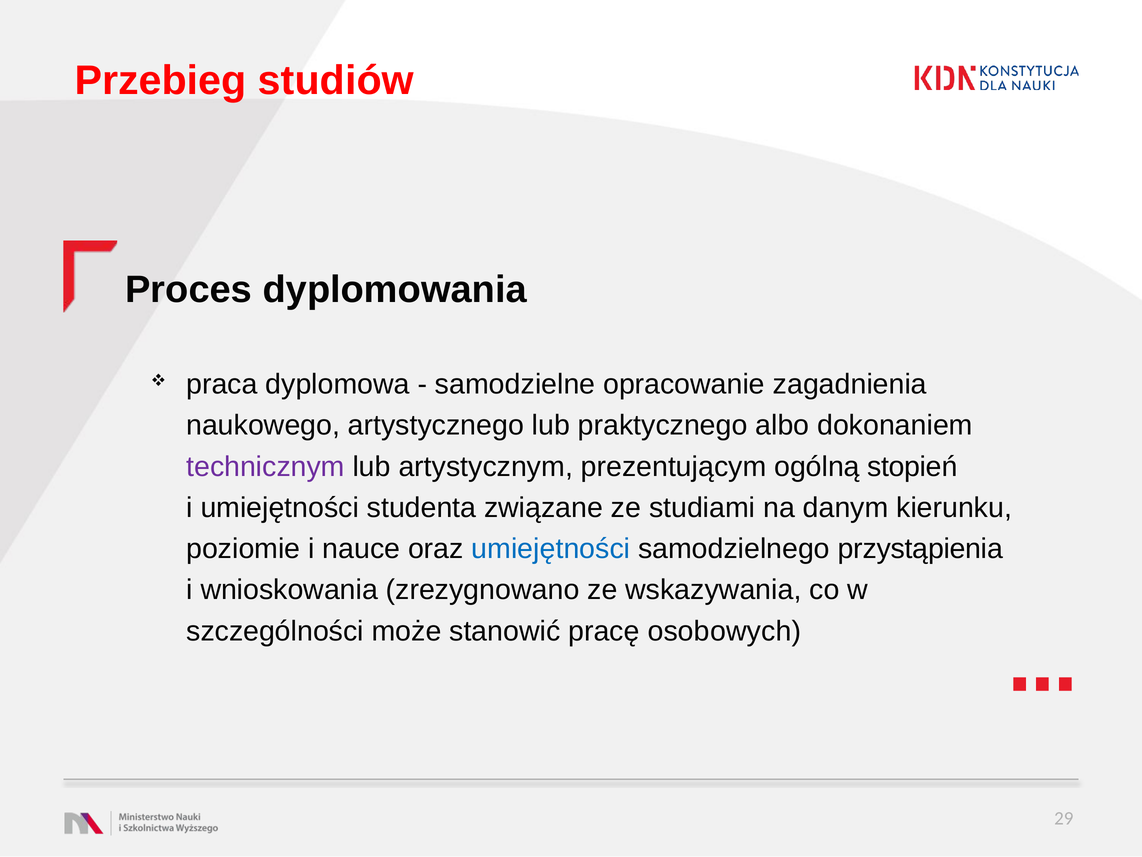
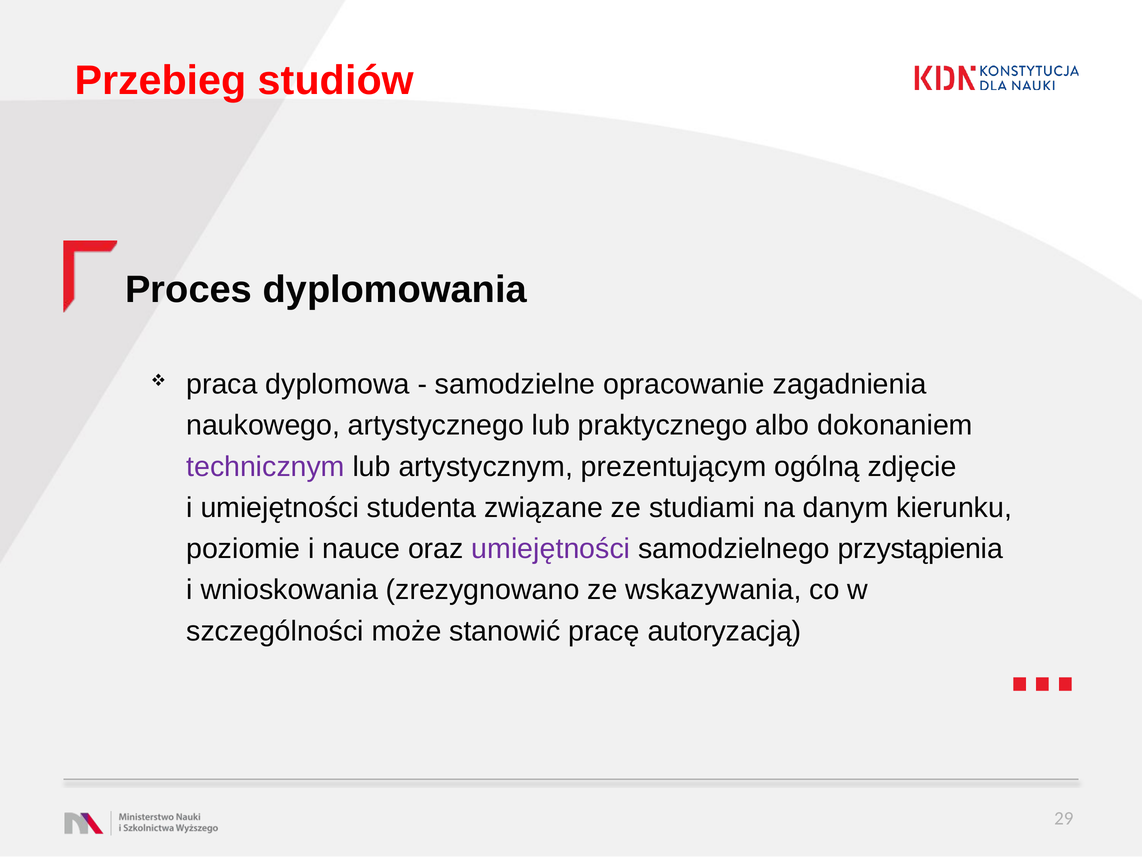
stopień: stopień -> zdjęcie
umiejętności at (551, 549) colour: blue -> purple
osobowych: osobowych -> autoryzacją
